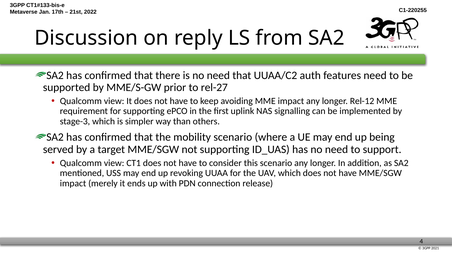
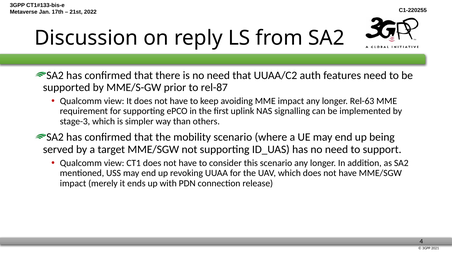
rel-27: rel-27 -> rel-87
Rel-12: Rel-12 -> Rel-63
